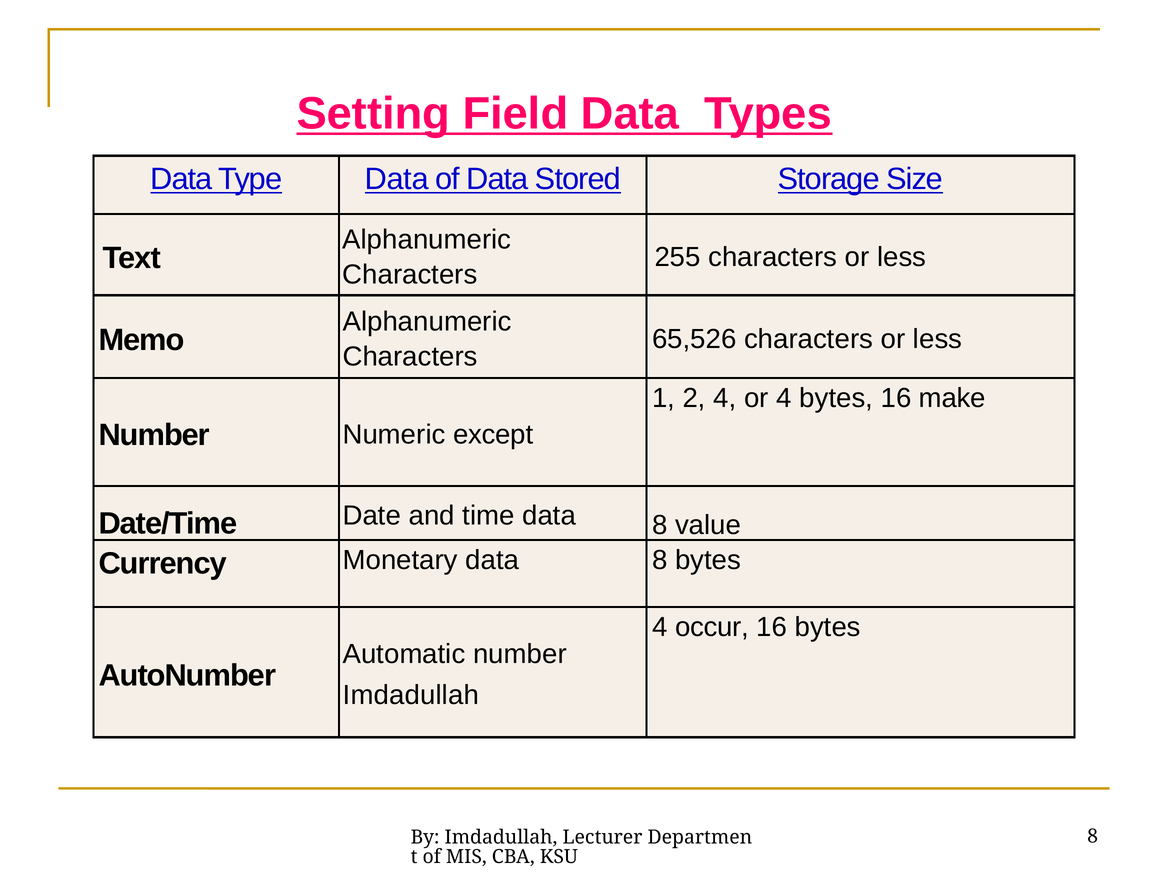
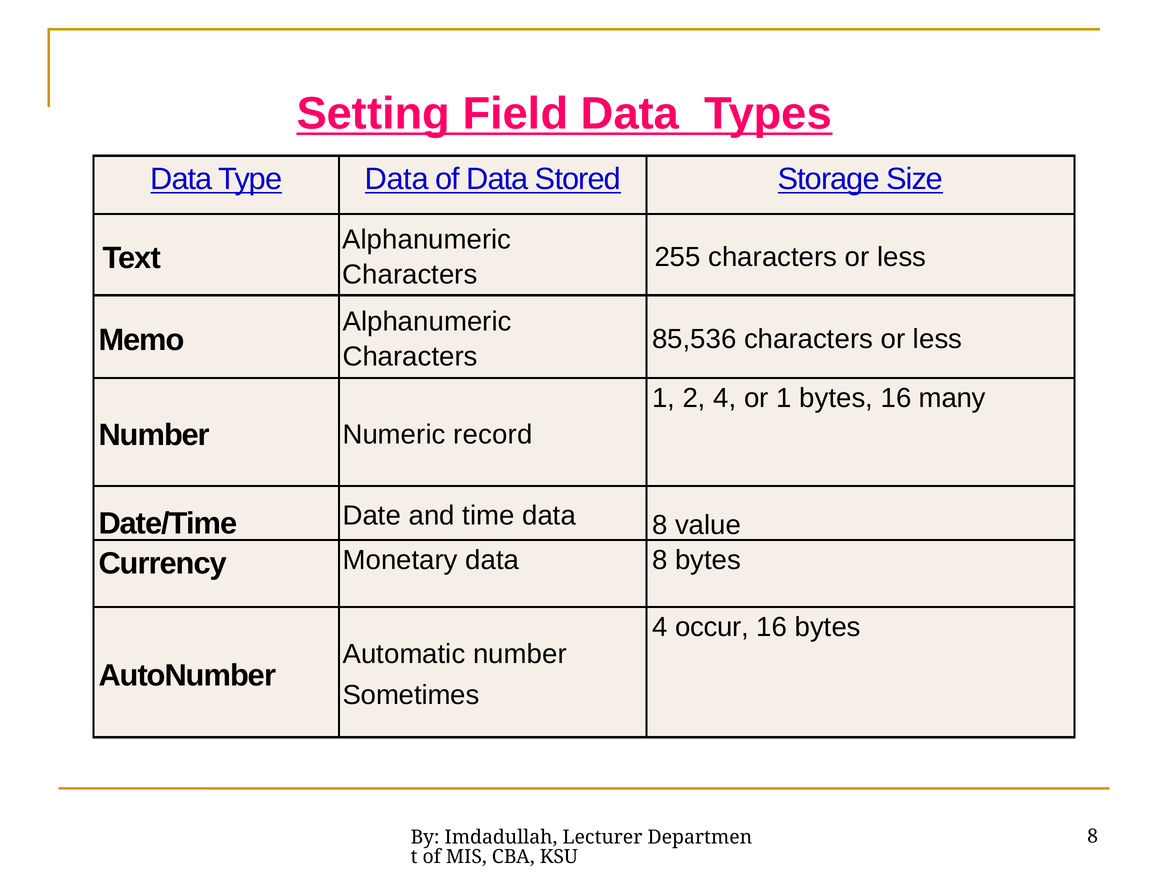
65,526: 65,526 -> 85,536
or 4: 4 -> 1
make: make -> many
except: except -> record
Imdadullah at (411, 695): Imdadullah -> Sometimes
